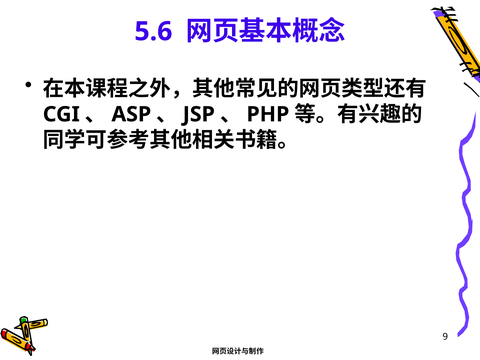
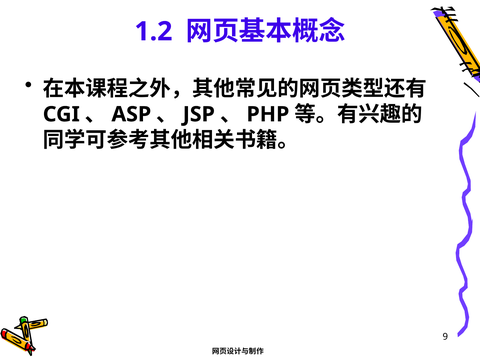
5.6: 5.6 -> 1.2
